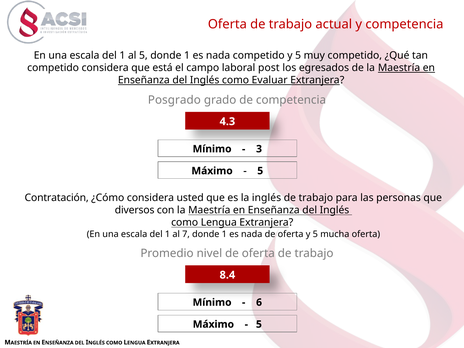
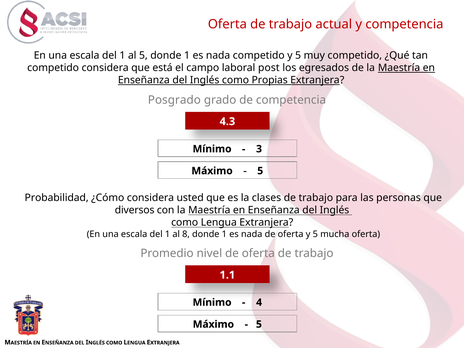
Evaluar: Evaluar -> Propias
Contratación: Contratación -> Probabilidad
la inglés: inglés -> clases
7: 7 -> 8
8.4: 8.4 -> 1.1
6: 6 -> 4
